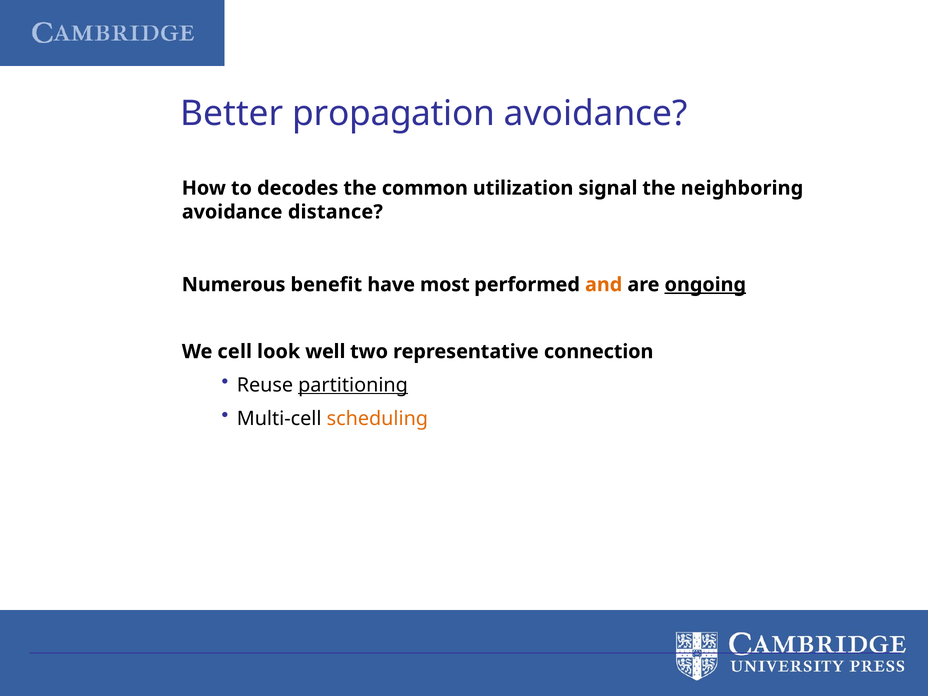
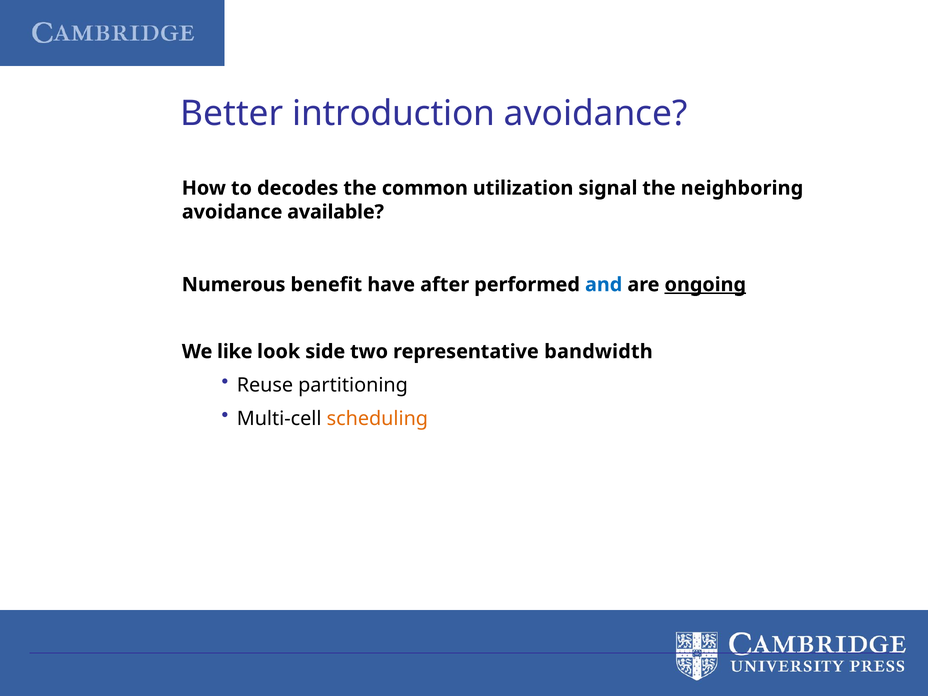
propagation: propagation -> introduction
distance: distance -> available
most: most -> after
and colour: orange -> blue
cell: cell -> like
well: well -> side
connection: connection -> bandwidth
partitioning underline: present -> none
